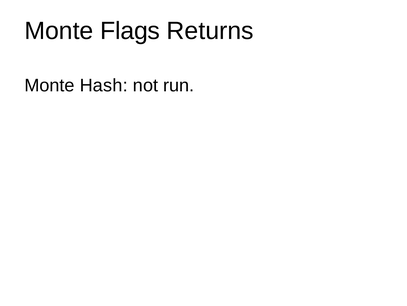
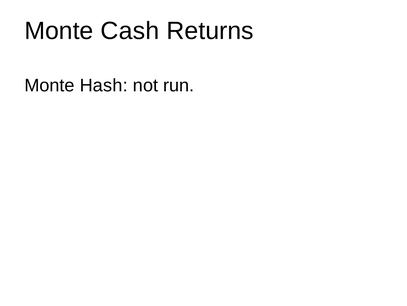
Flags: Flags -> Cash
